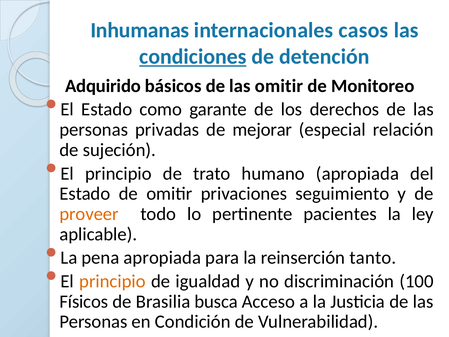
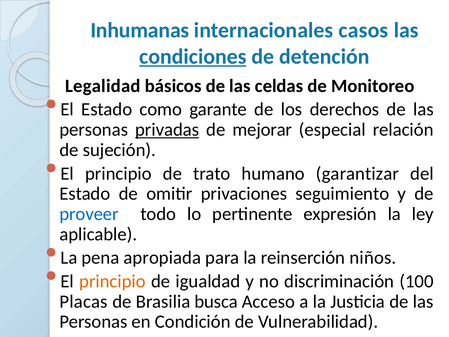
Adquirido: Adquirido -> Legalidad
las omitir: omitir -> celdas
privadas underline: none -> present
humano apropiada: apropiada -> garantizar
proveer colour: orange -> blue
pacientes: pacientes -> expresión
tanto: tanto -> niños
Físicos: Físicos -> Placas
